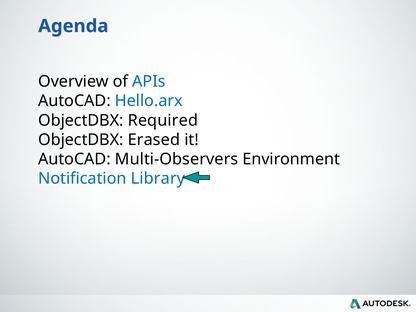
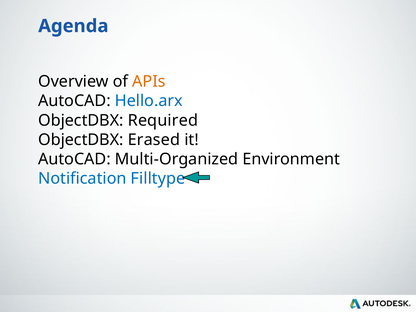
APIs colour: blue -> orange
Multi-Observers: Multi-Observers -> Multi-Organized
Library: Library -> Filltype
